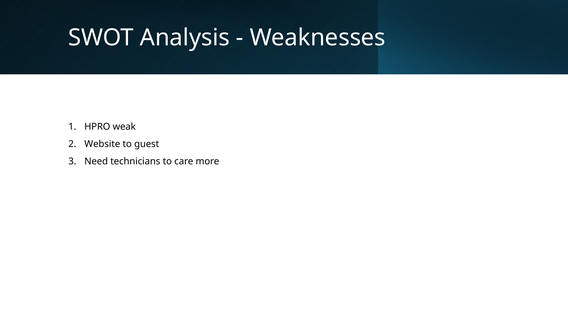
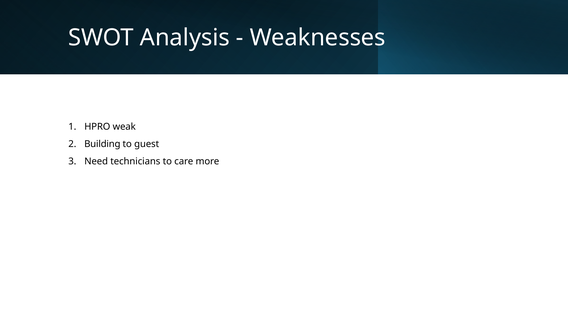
Website: Website -> Building
